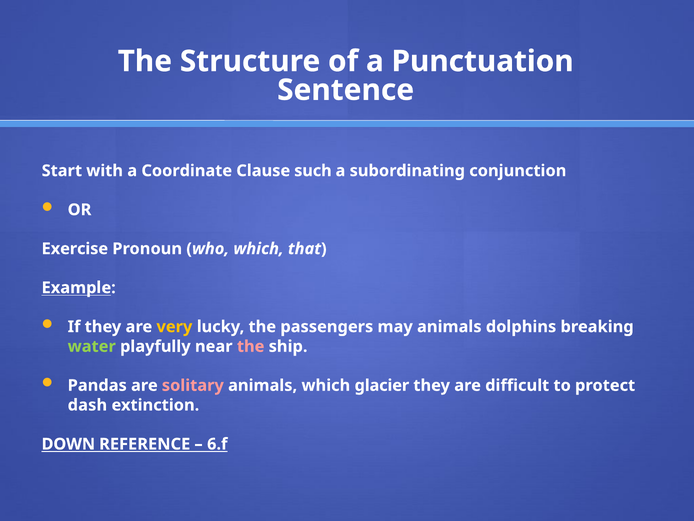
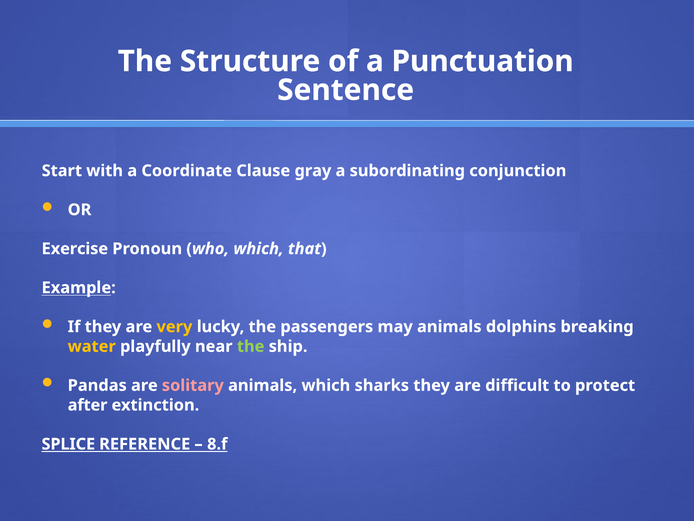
such: such -> gray
water colour: light green -> yellow
the at (251, 346) colour: pink -> light green
glacier: glacier -> sharks
dash: dash -> after
DOWN: DOWN -> SPLICE
6.f: 6.f -> 8.f
